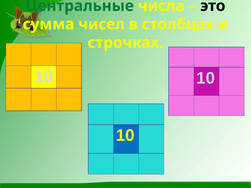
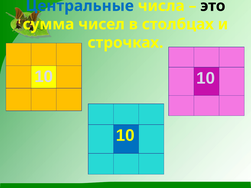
Центральные colour: green -> blue
